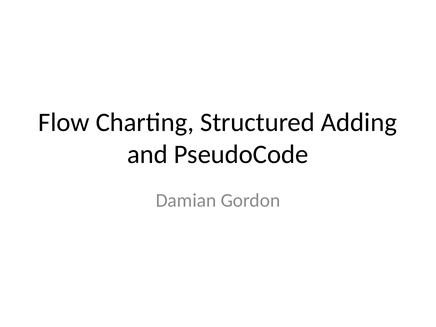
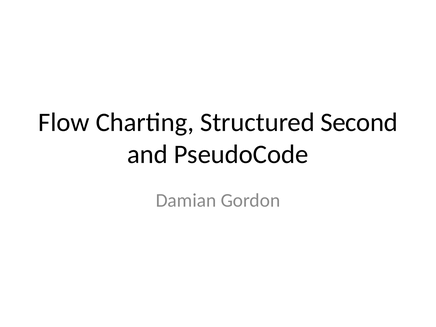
Adding: Adding -> Second
